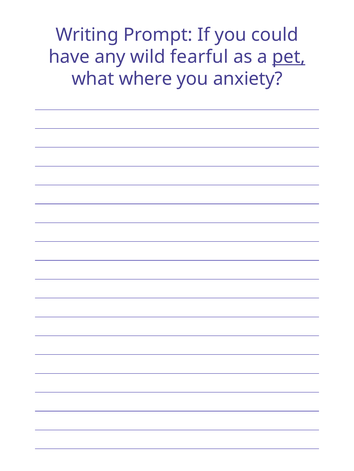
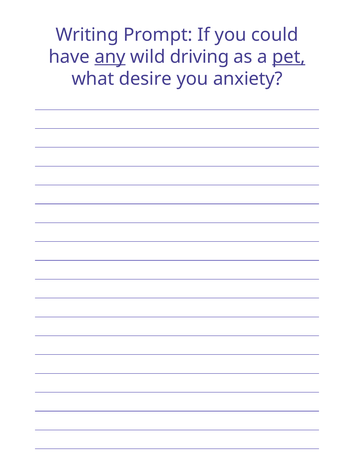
any underline: none -> present
fearful: fearful -> driving
where: where -> desire
